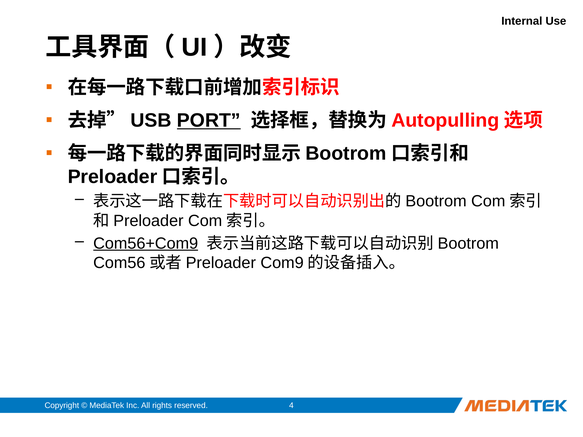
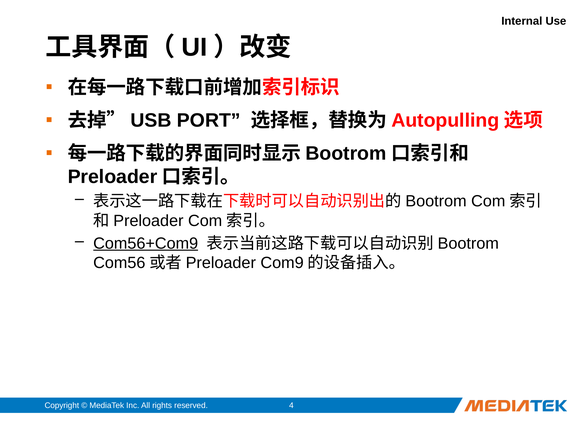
PORT underline: present -> none
